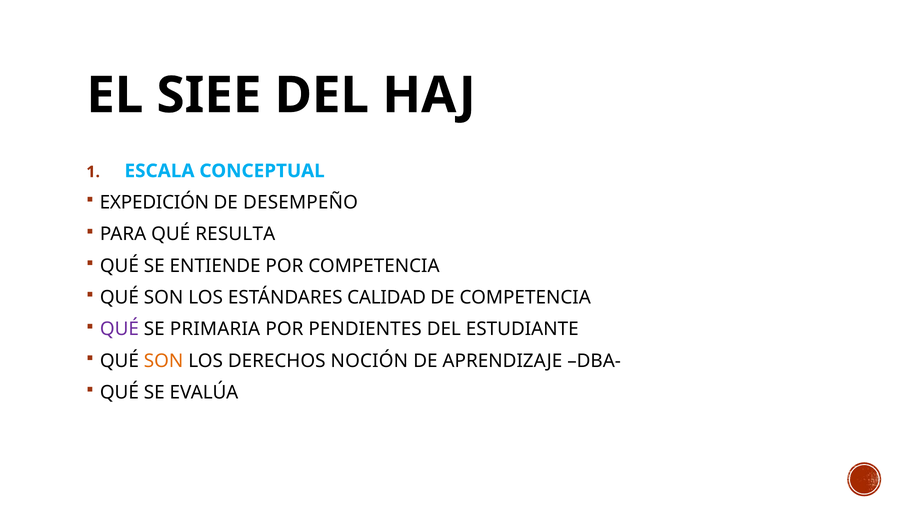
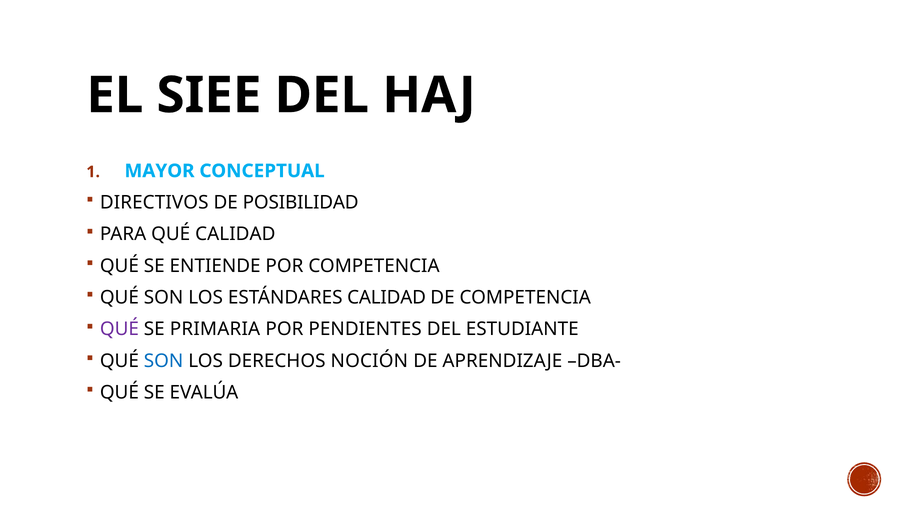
ESCALA: ESCALA -> MAYOR
EXPEDICIÓN: EXPEDICIÓN -> DIRECTIVOS
DESEMPEÑO: DESEMPEÑO -> POSIBILIDAD
QUÉ RESULTA: RESULTA -> CALIDAD
SON at (164, 361) colour: orange -> blue
